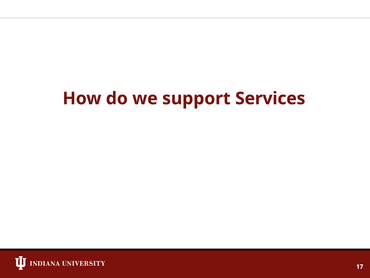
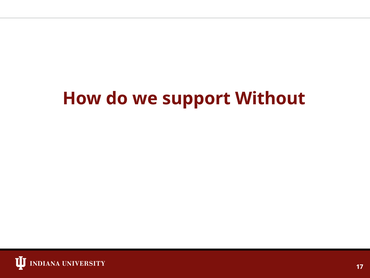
Services: Services -> Without
